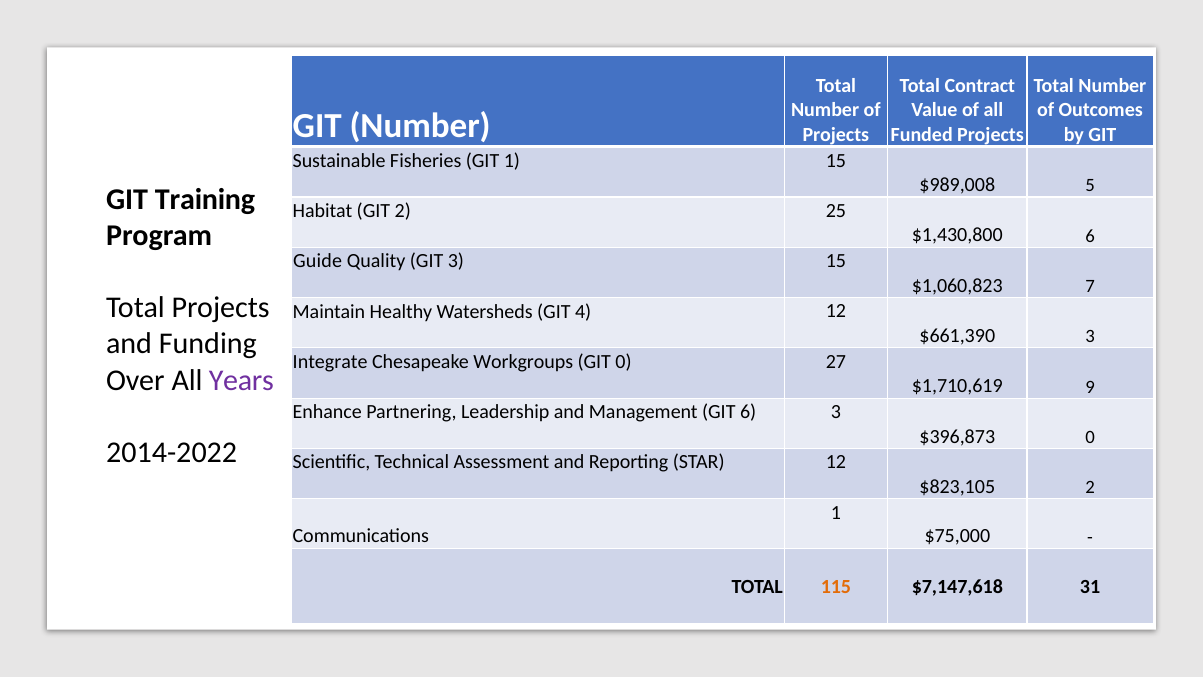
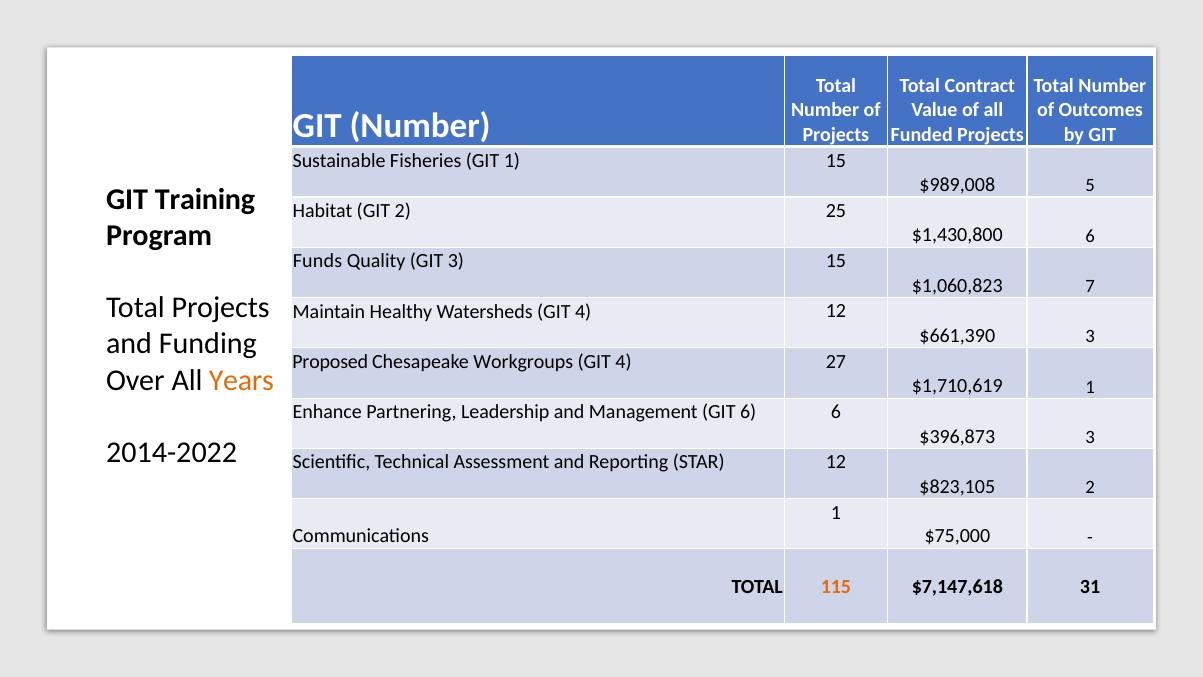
Guide: Guide -> Funds
Integrate: Integrate -> Proposed
0 at (624, 362): 0 -> 4
Years colour: purple -> orange
$1,710,619 9: 9 -> 1
6 3: 3 -> 6
$396,873 0: 0 -> 3
